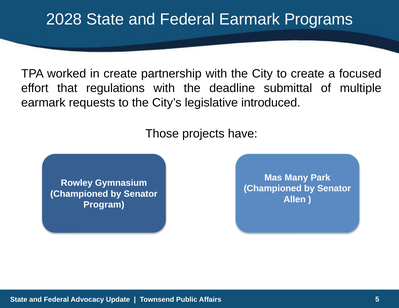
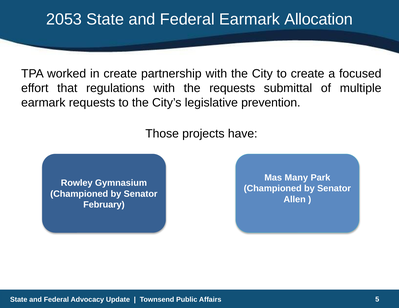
2028: 2028 -> 2053
Programs: Programs -> Allocation
the deadline: deadline -> requests
introduced: introduced -> prevention
Program: Program -> February
